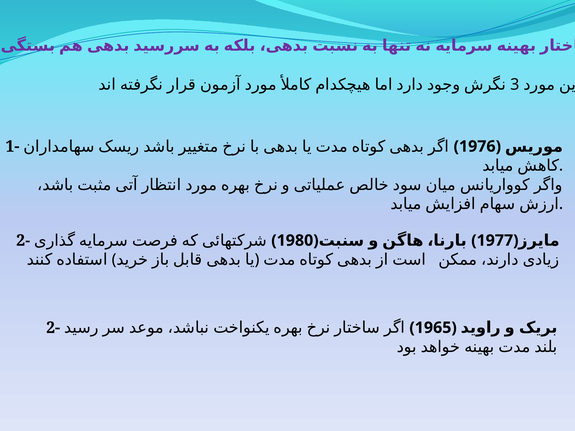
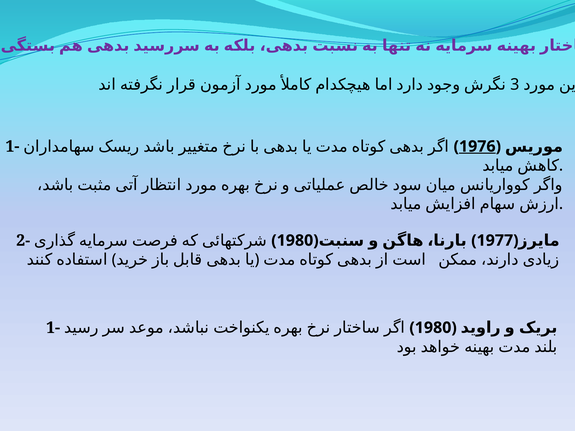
1976 underline: none -> present
2- at (53, 328): 2- -> 1-
1965 at (433, 328): 1965 -> 1980
